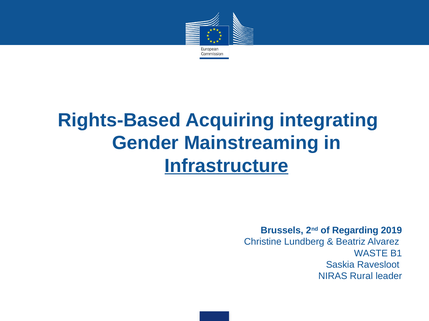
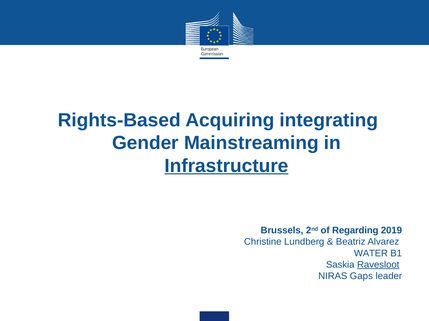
WASTE: WASTE -> WATER
Ravesloot underline: none -> present
Rural: Rural -> Gaps
